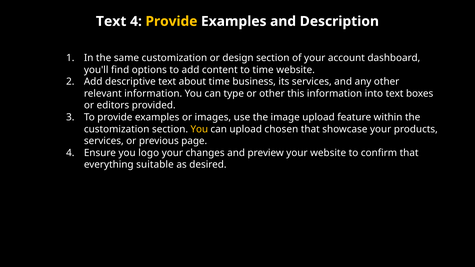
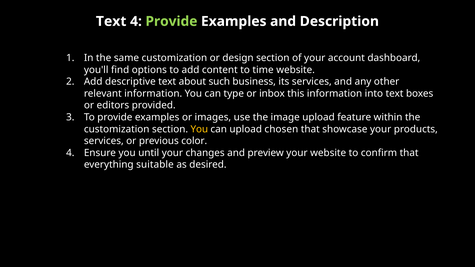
Provide at (171, 21) colour: yellow -> light green
about time: time -> such
or other: other -> inbox
page: page -> color
logo: logo -> until
